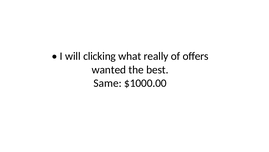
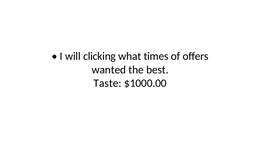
really: really -> times
Same: Same -> Taste
